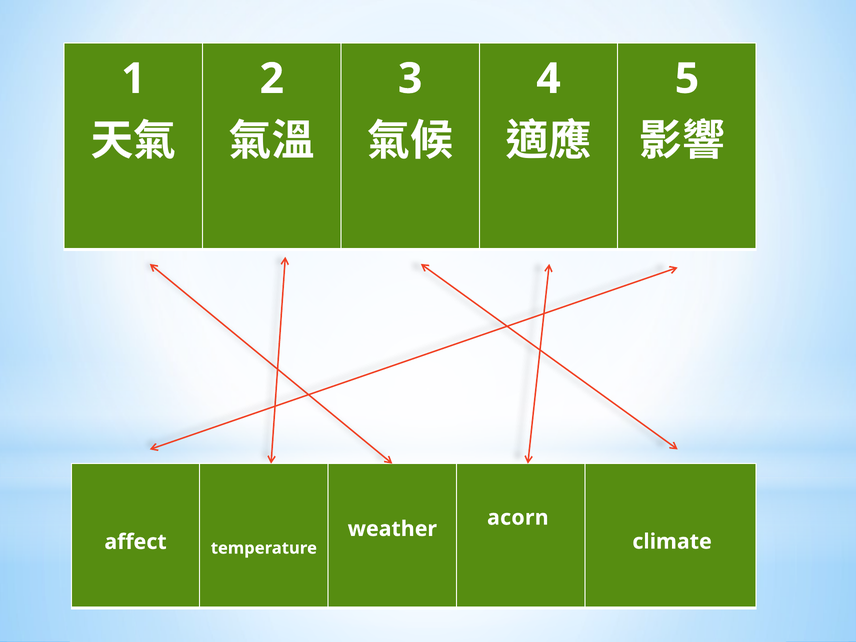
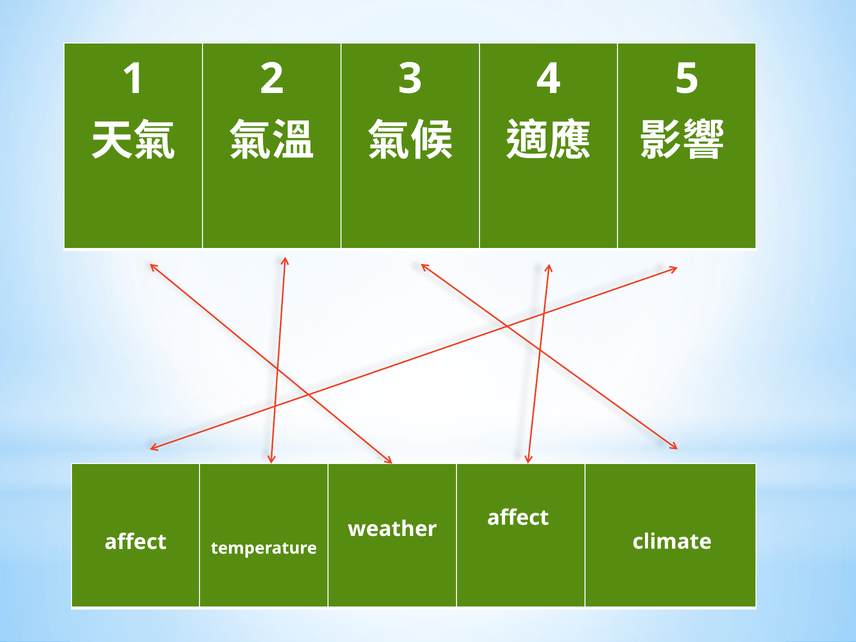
acorn at (518, 518): acorn -> affect
